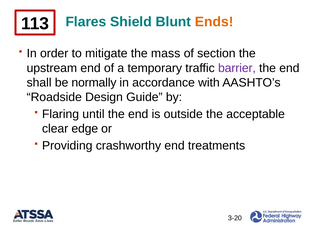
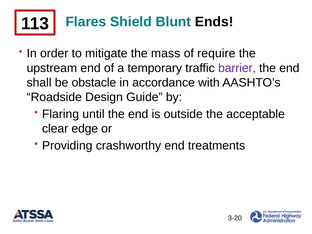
Ends colour: orange -> black
section: section -> require
normally: normally -> obstacle
